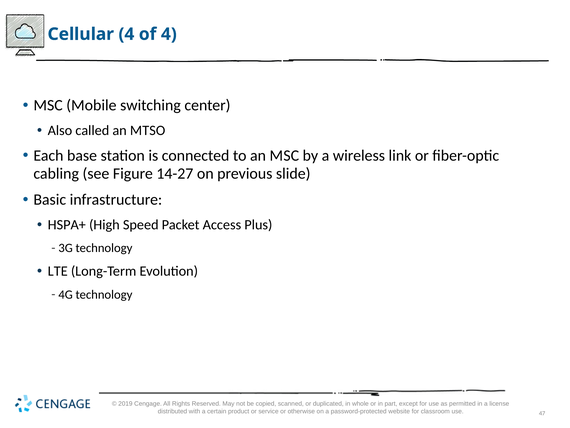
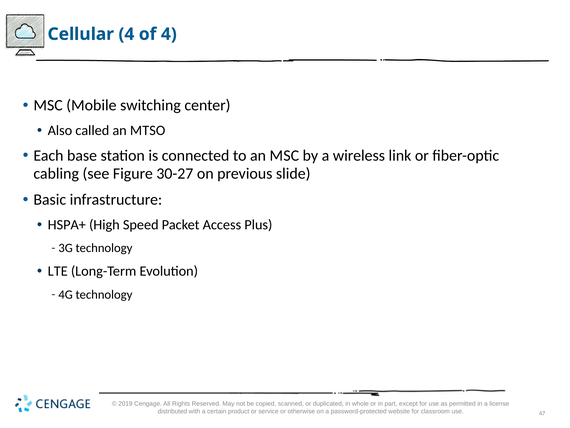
14-27: 14-27 -> 30-27
